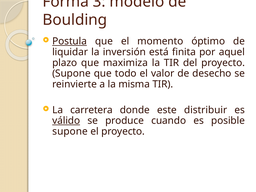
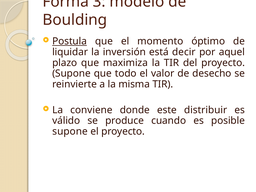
finita: finita -> decir
carretera: carretera -> conviene
válido underline: present -> none
